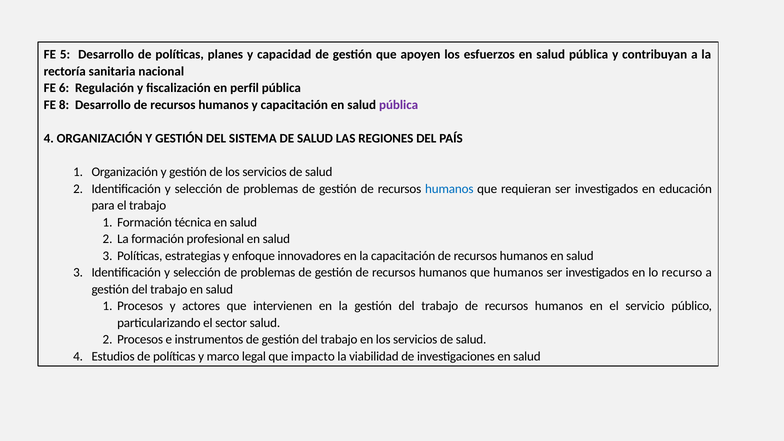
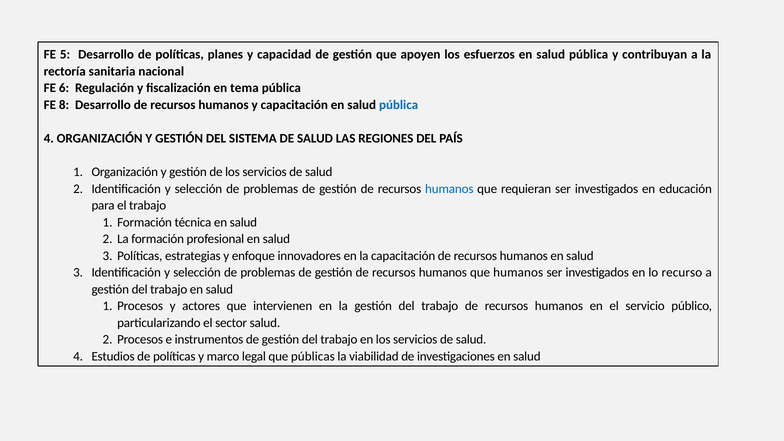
perfil: perfil -> tema
pública at (399, 105) colour: purple -> blue
impacto: impacto -> públicas
